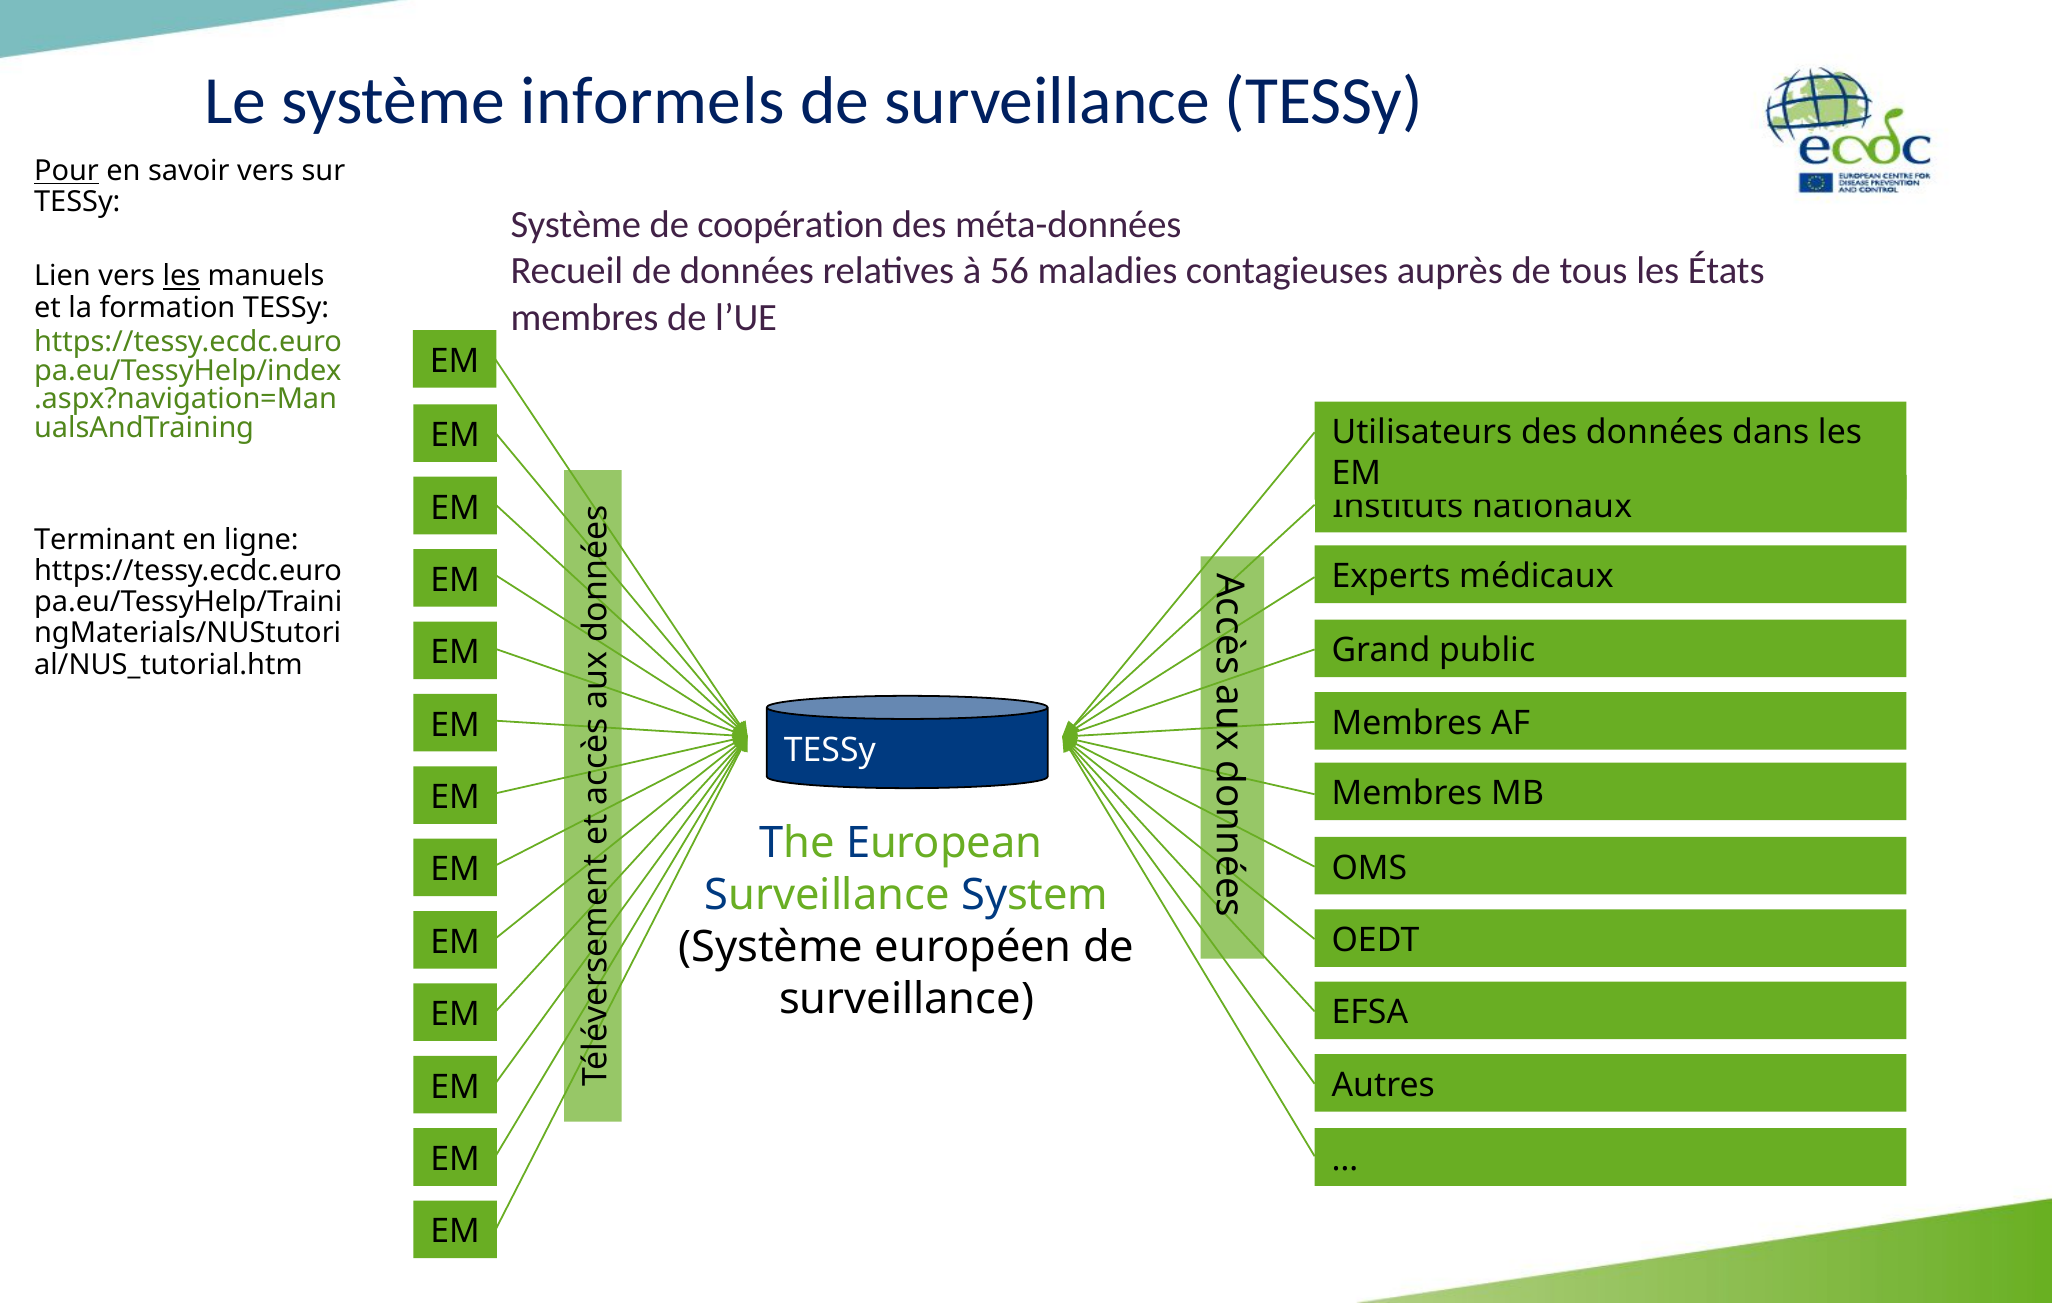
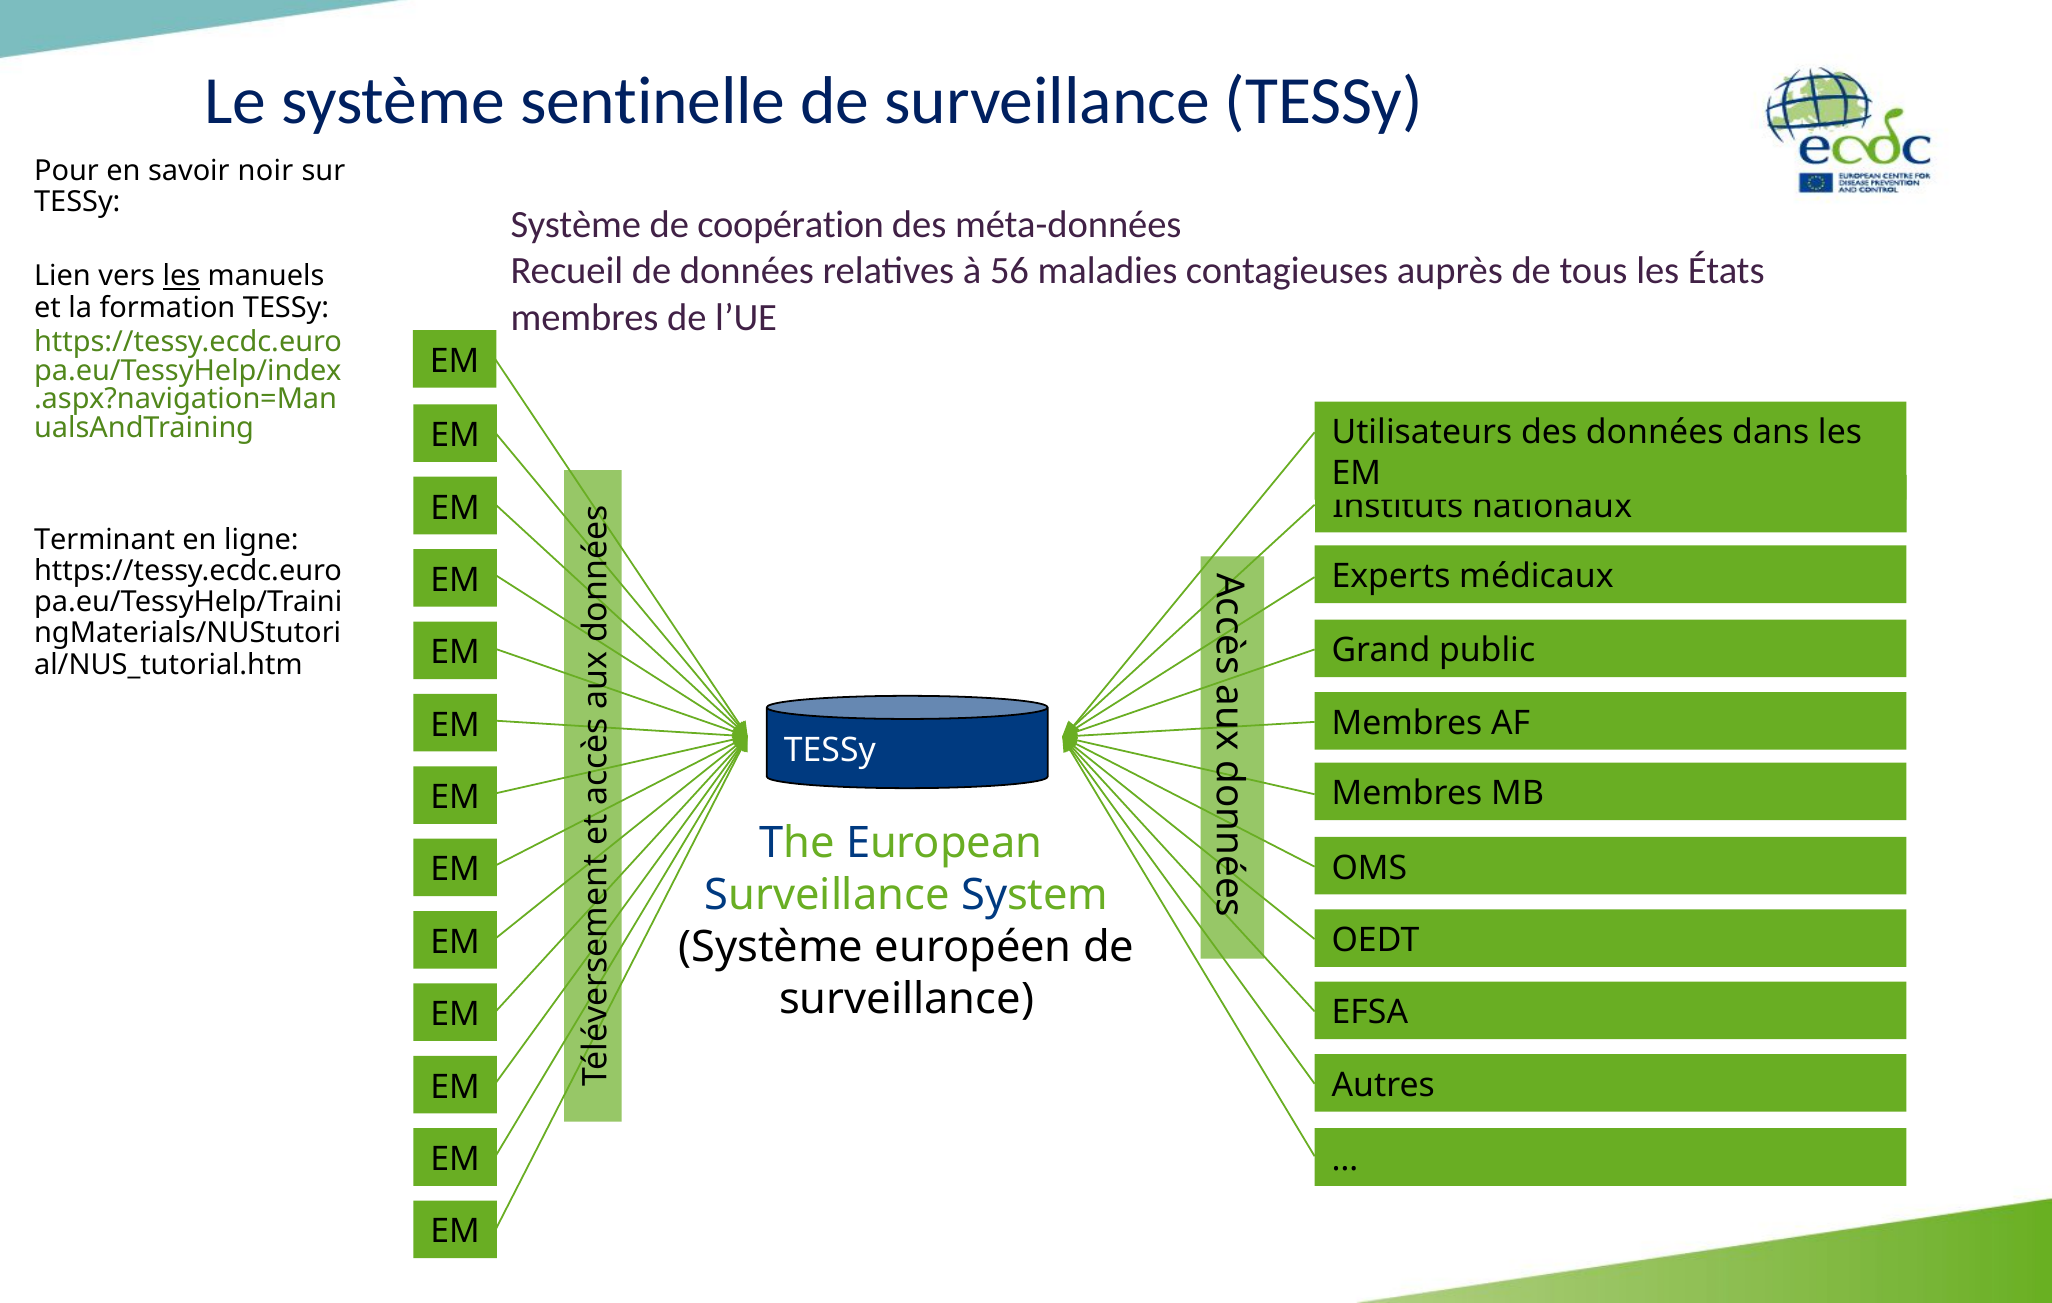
informels: informels -> sentinelle
Pour underline: present -> none
savoir vers: vers -> noir
